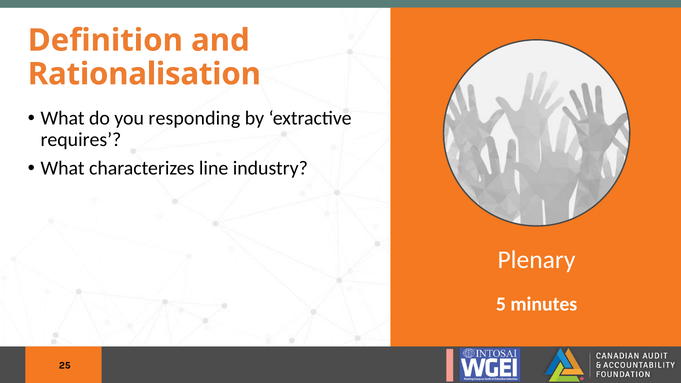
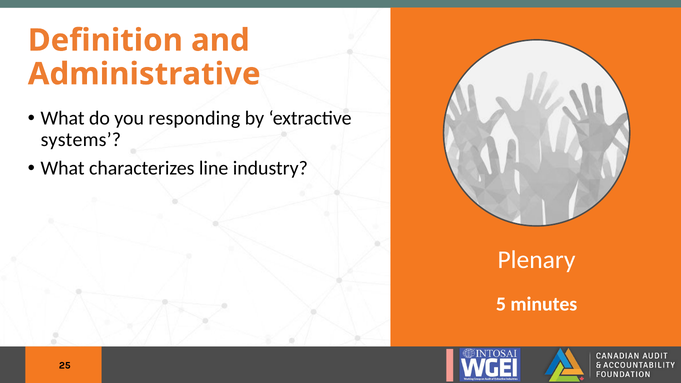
Rationalisation: Rationalisation -> Administrative
requires: requires -> systems
